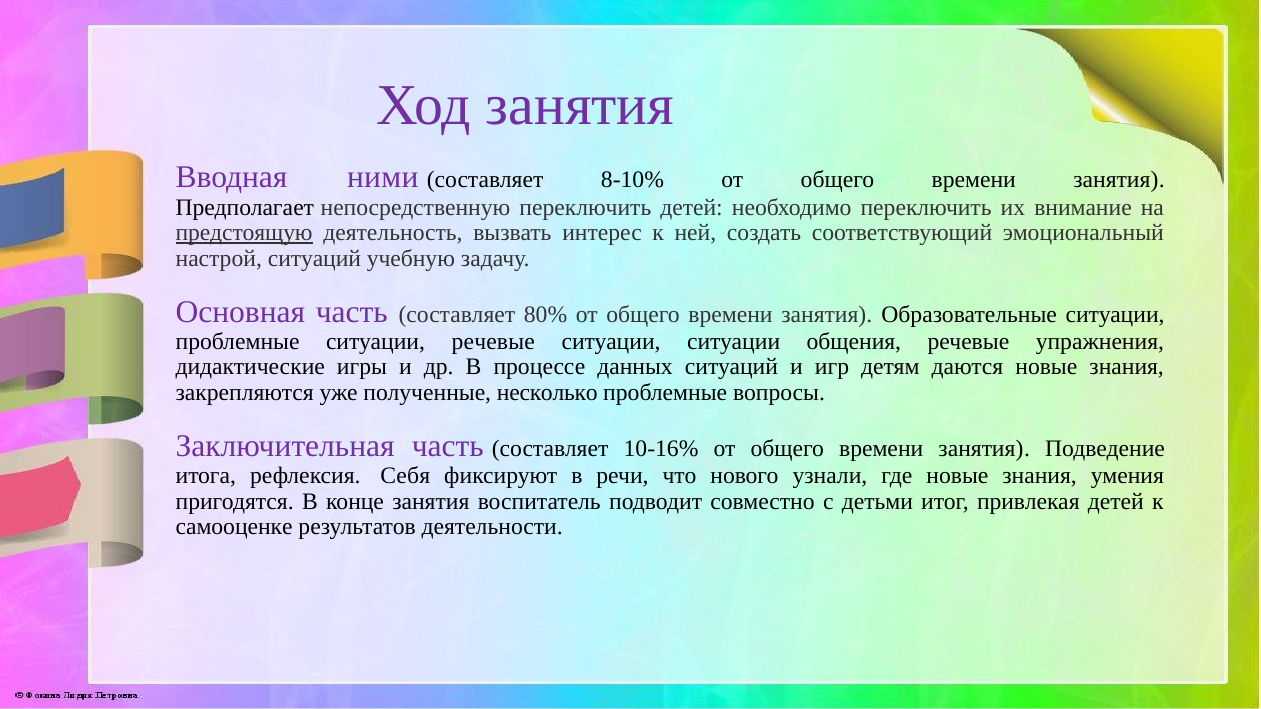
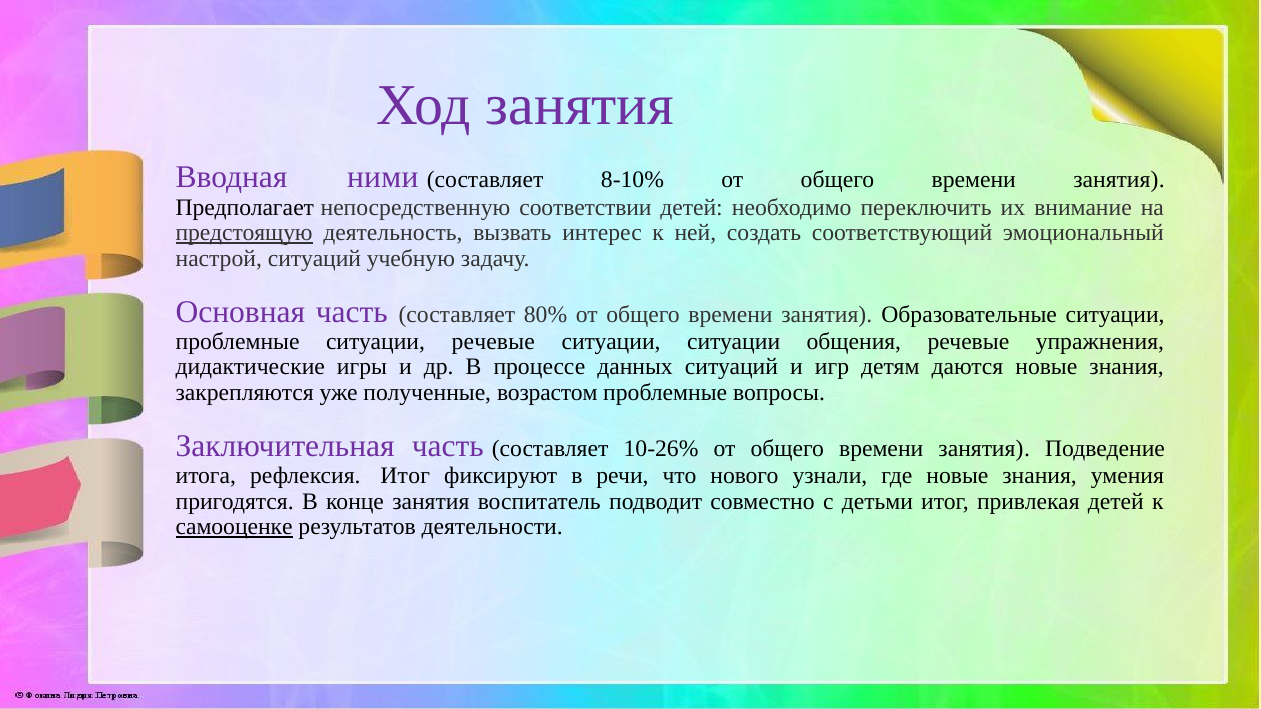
непосредственную переключить: переключить -> соответствии
несколько: несколько -> возрастом
10-16%: 10-16% -> 10-26%
рефлексия Себя: Себя -> Итог
самооценке underline: none -> present
